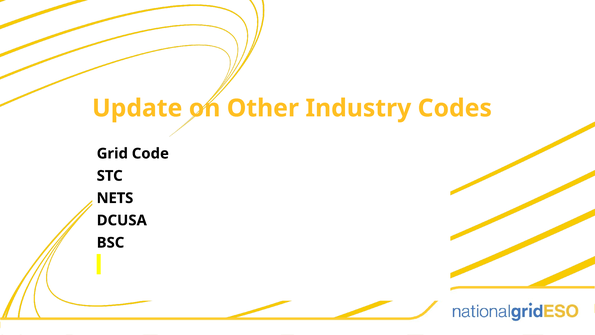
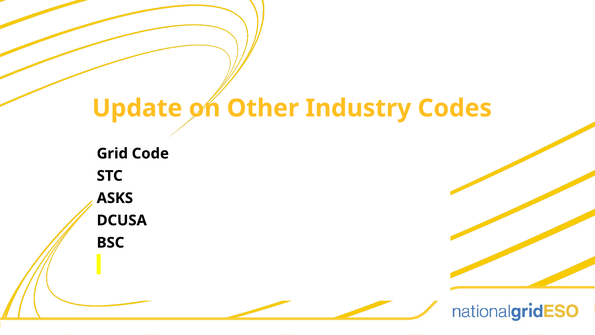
NETS: NETS -> ASKS
